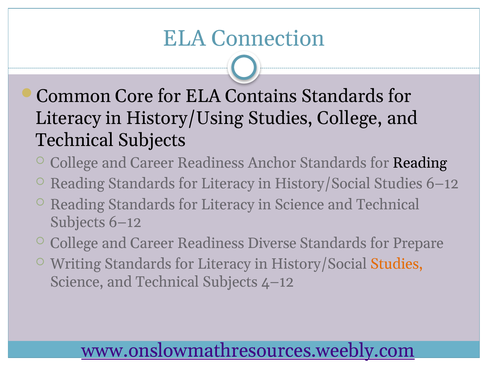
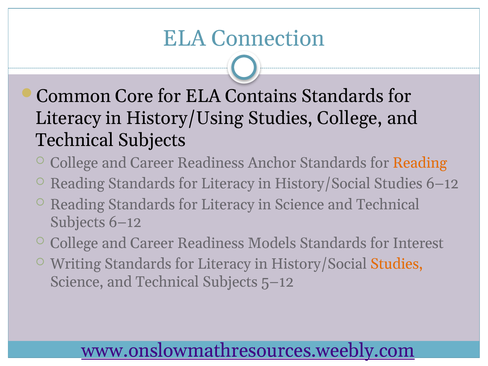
Reading at (420, 163) colour: black -> orange
Diverse: Diverse -> Models
Prepare: Prepare -> Interest
4–12: 4–12 -> 5–12
